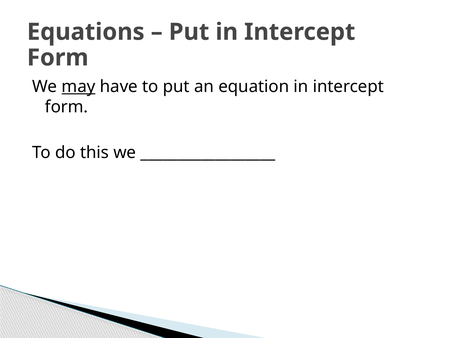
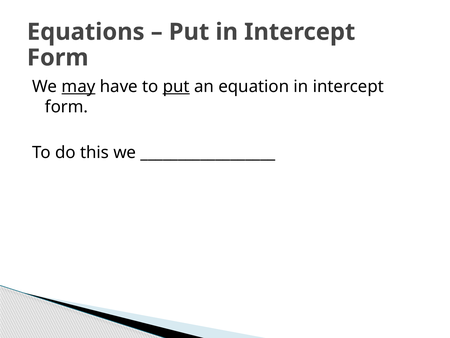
put at (176, 86) underline: none -> present
